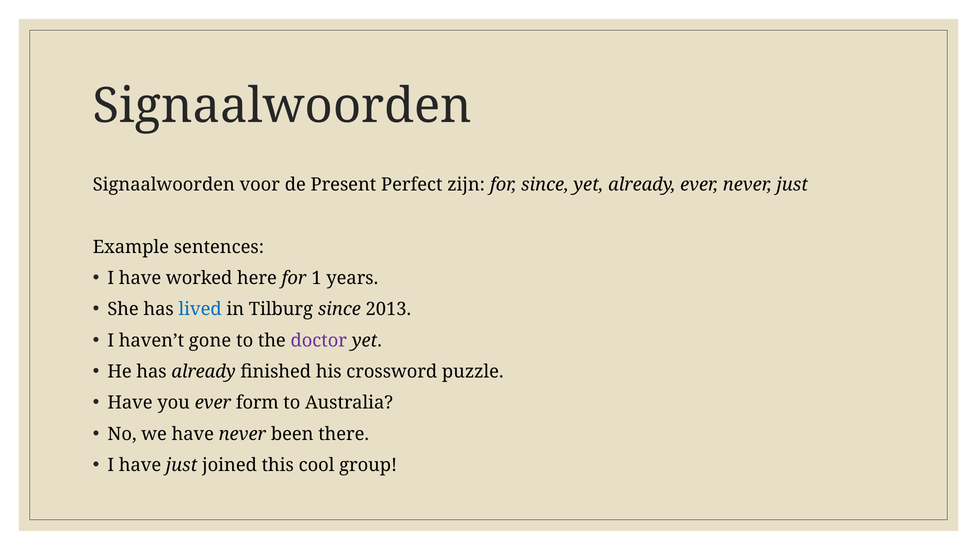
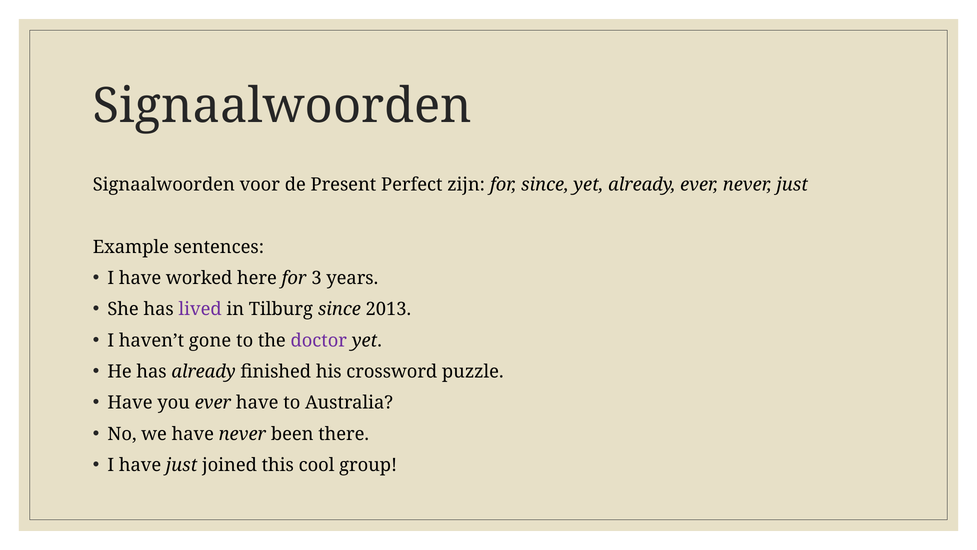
1: 1 -> 3
lived colour: blue -> purple
ever form: form -> have
